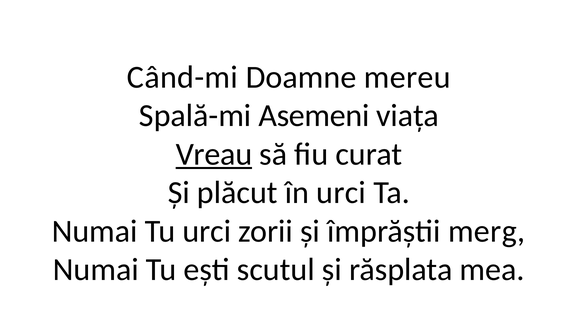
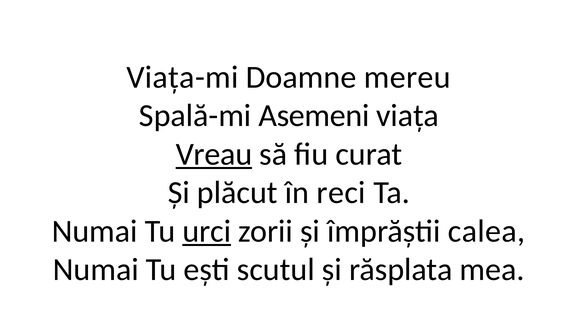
Când-mi: Când-mi -> Viața-mi
în urci: urci -> reci
urci at (207, 231) underline: none -> present
merg: merg -> calea
